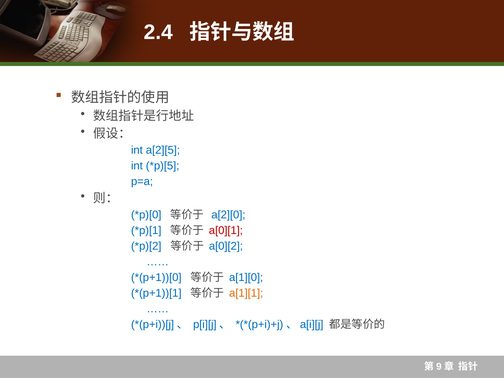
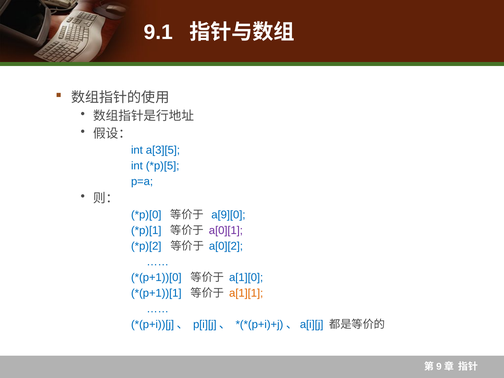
2.4: 2.4 -> 9.1
a[2][5: a[2][5 -> a[3][5
a[2][0: a[2][0 -> a[9][0
a[0][1 colour: red -> purple
